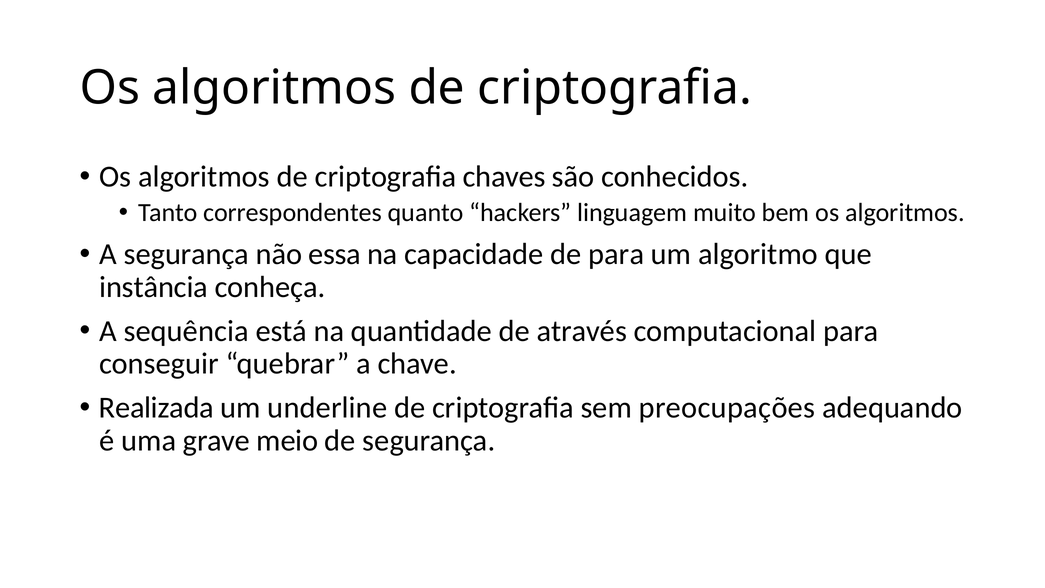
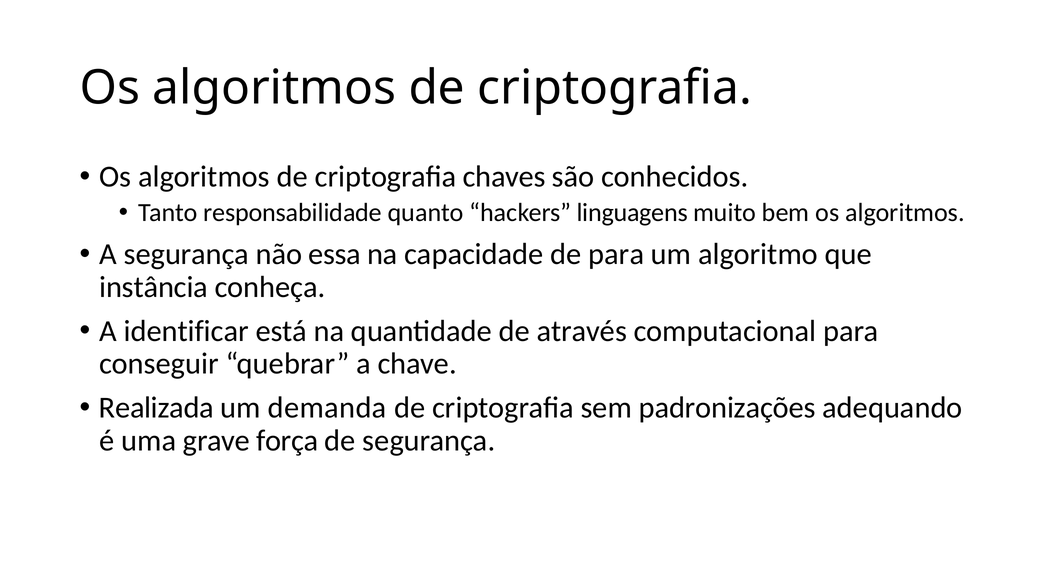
correspondentes: correspondentes -> responsabilidade
linguagem: linguagem -> linguagens
sequência: sequência -> identificar
underline: underline -> demanda
preocupações: preocupações -> padronizações
meio: meio -> força
